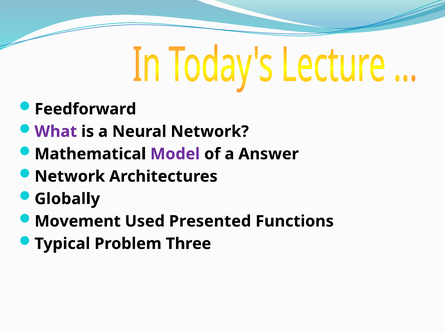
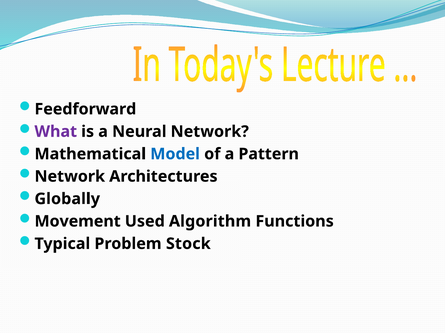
Model colour: purple -> blue
Answer: Answer -> Pattern
Presented: Presented -> Algorithm
Three: Three -> Stock
